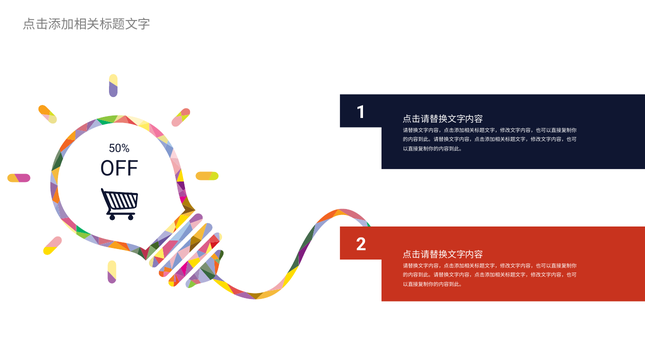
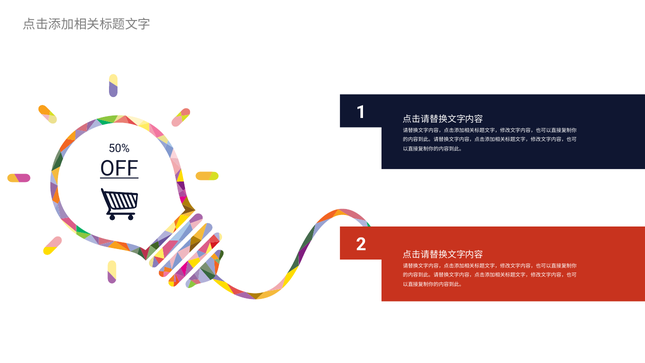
OFF underline: none -> present
